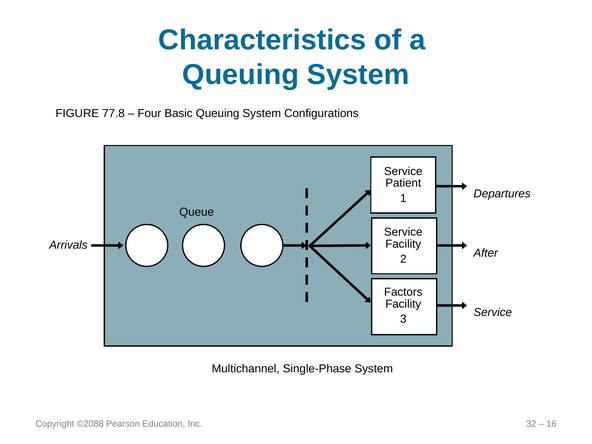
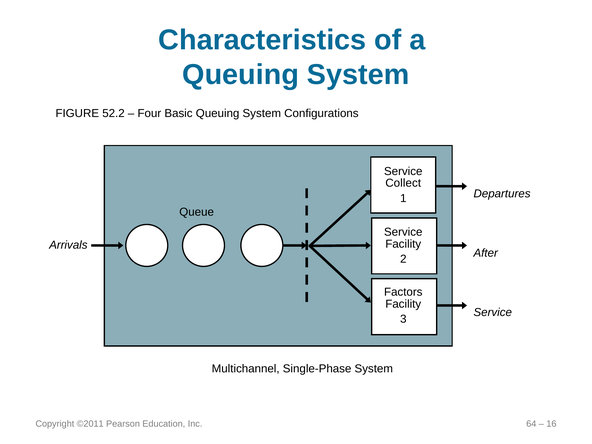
77.8: 77.8 -> 52.2
Patient: Patient -> Collect
©2088: ©2088 -> ©2011
32: 32 -> 64
